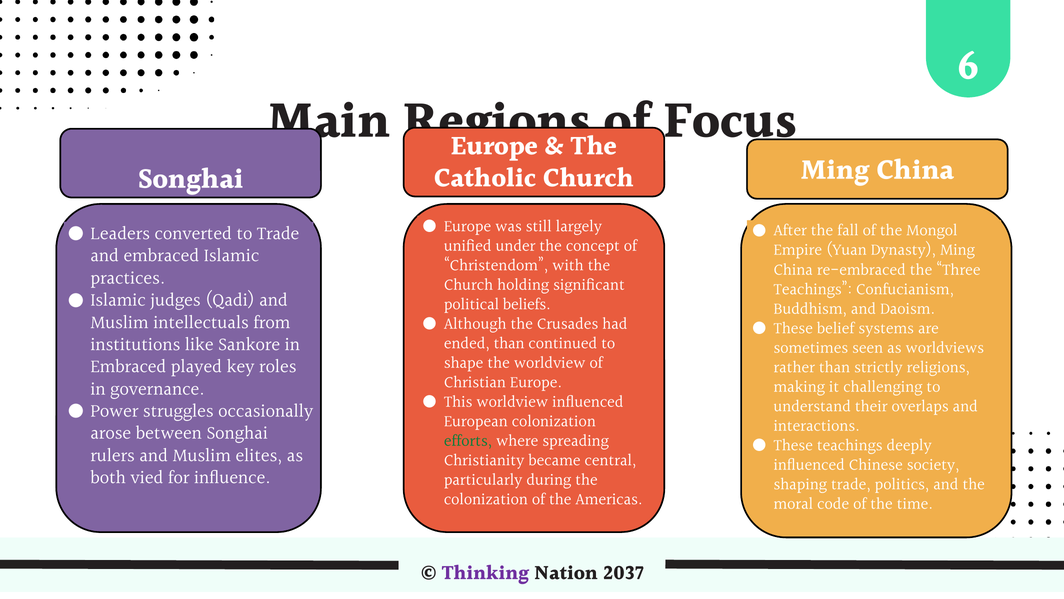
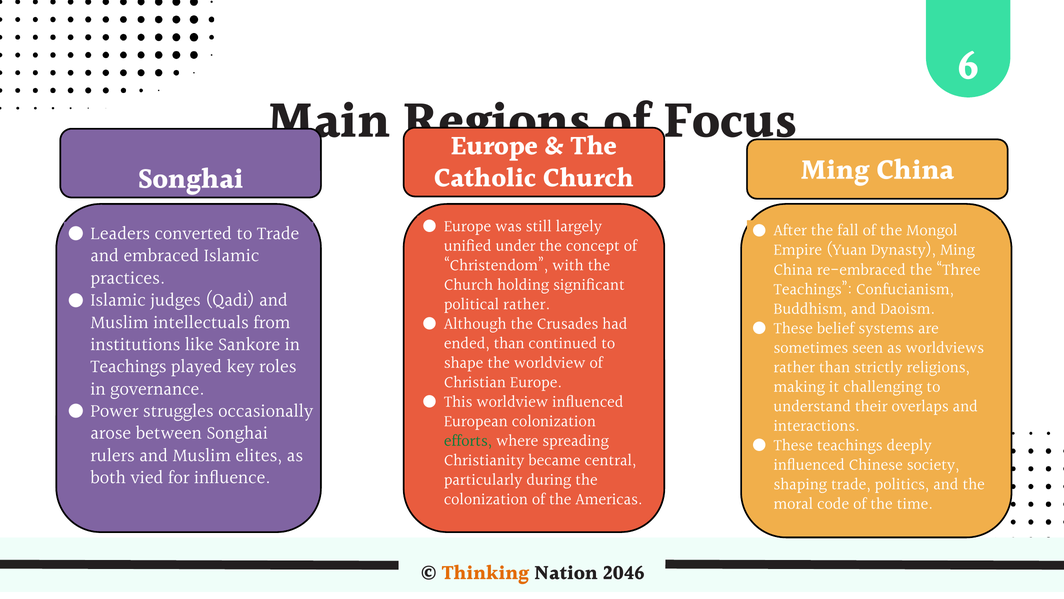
political beliefs: beliefs -> rather
Embraced at (128, 367): Embraced -> Teachings
Thinking colour: purple -> orange
2037: 2037 -> 2046
